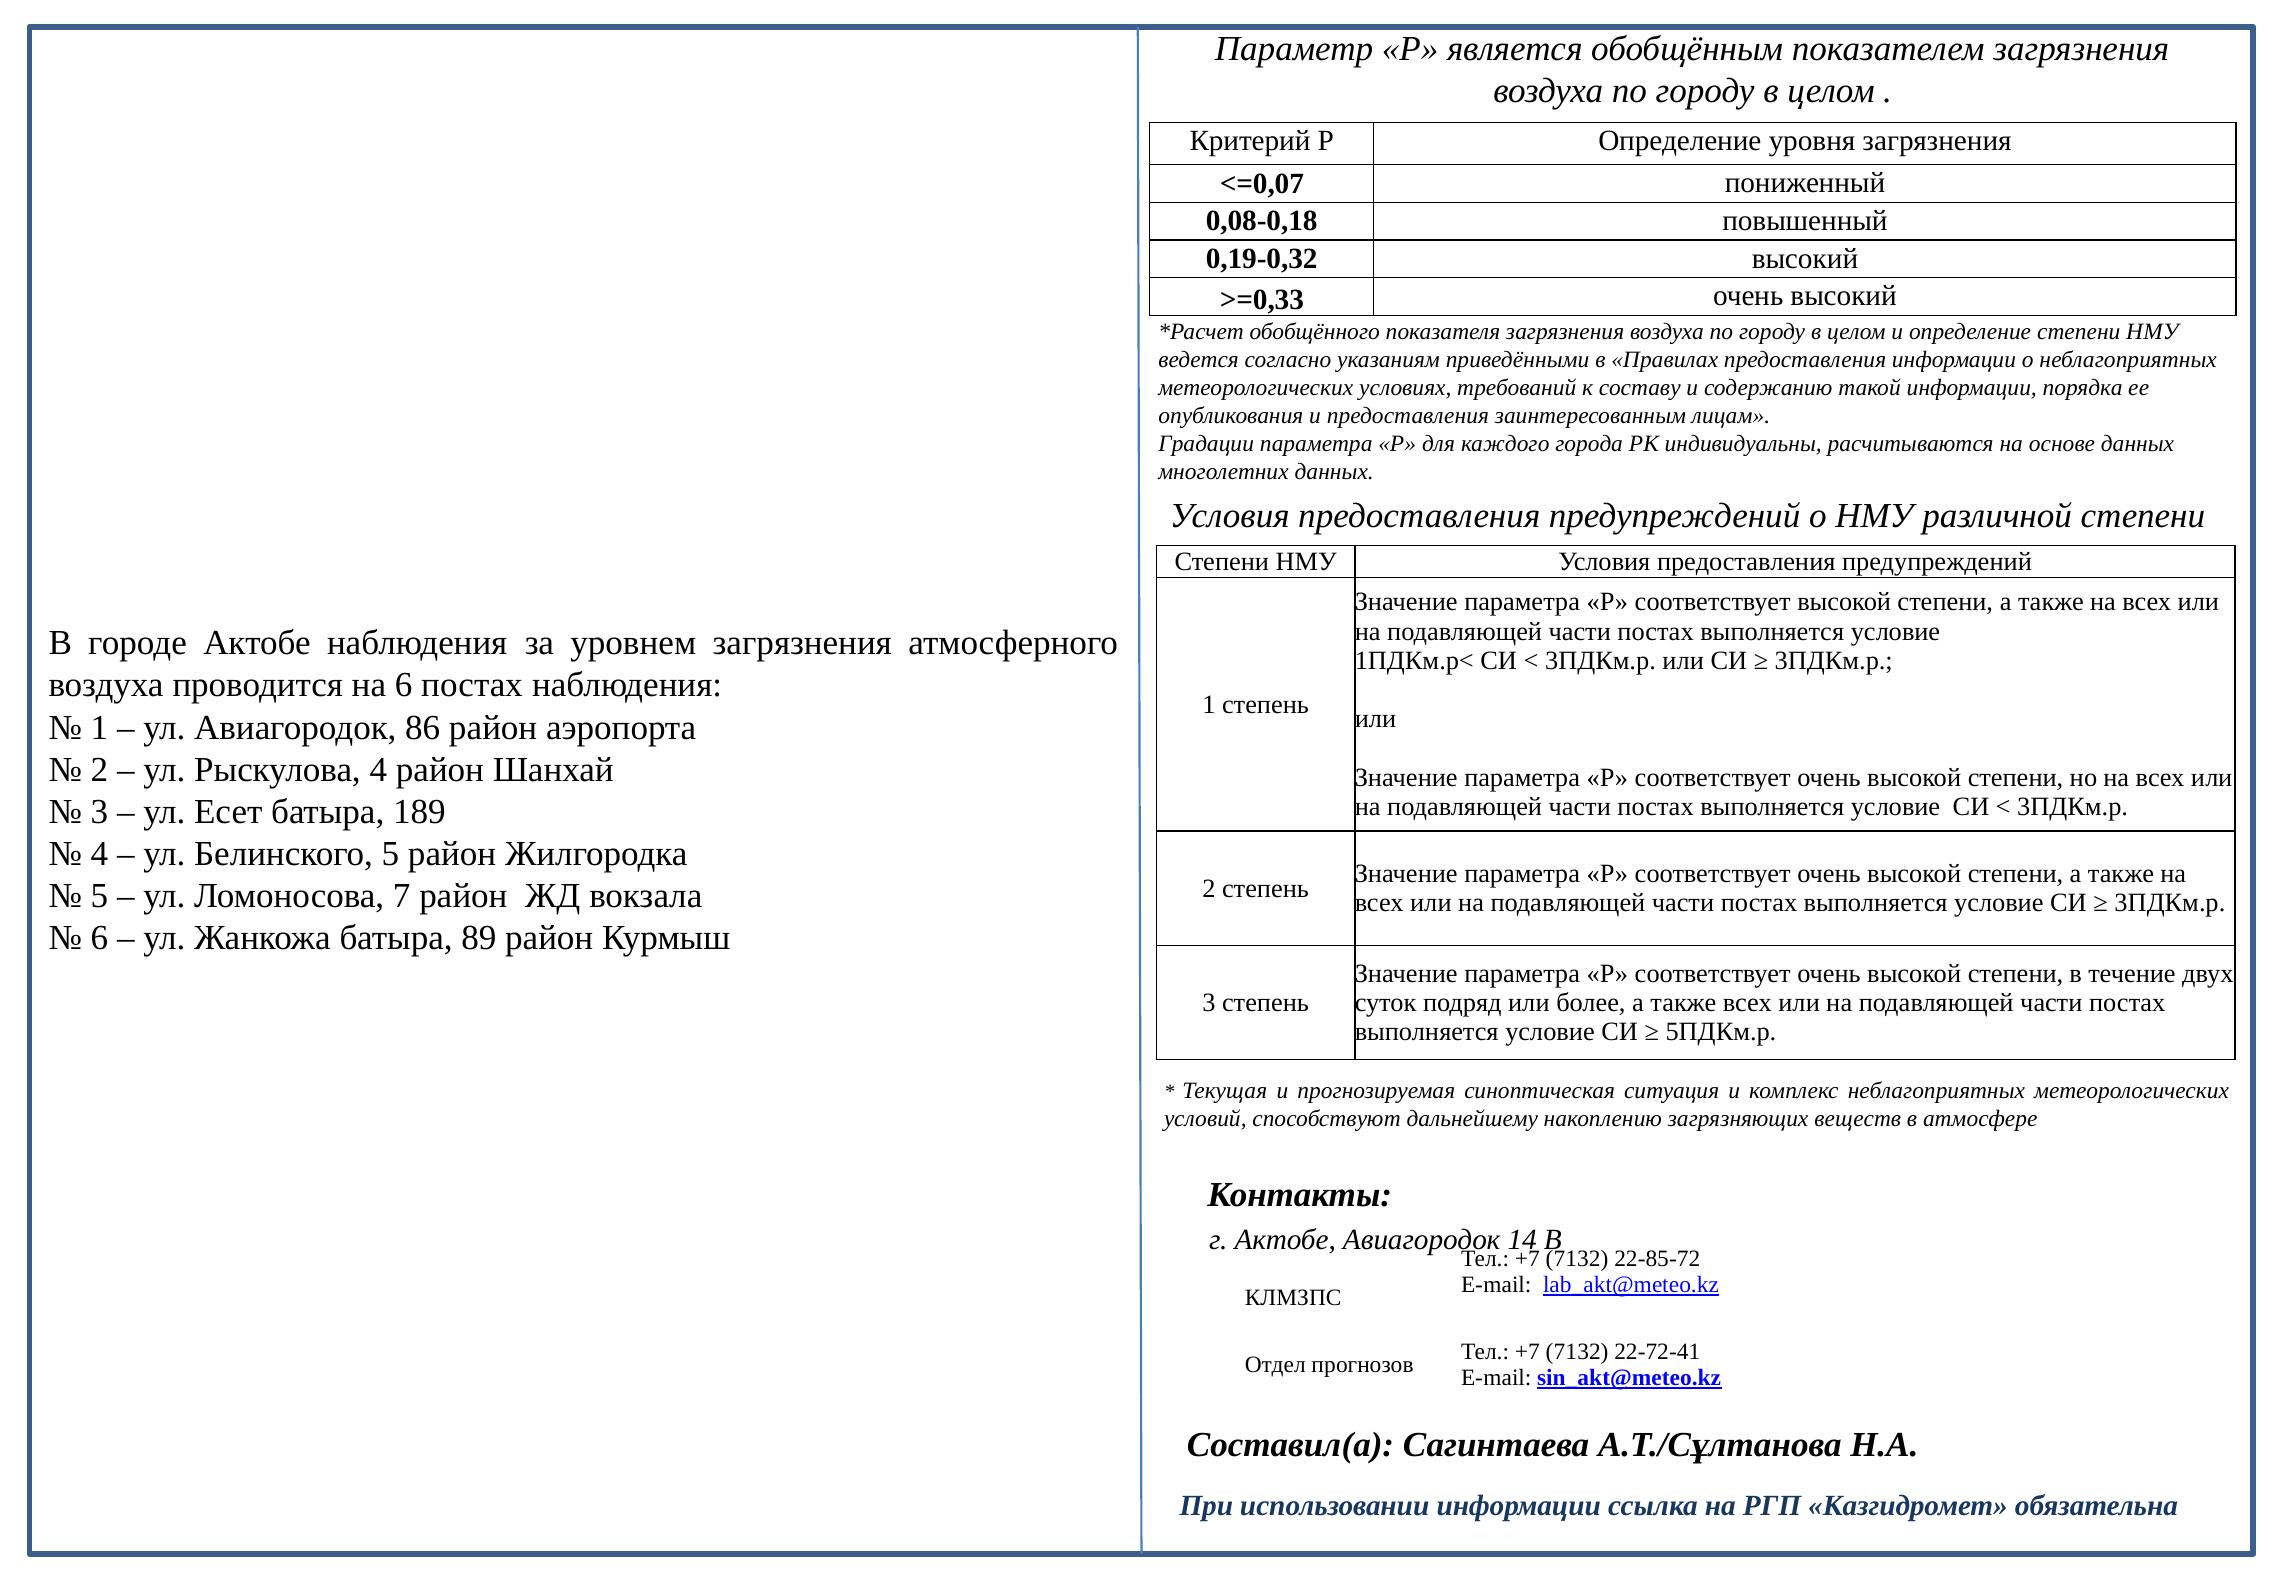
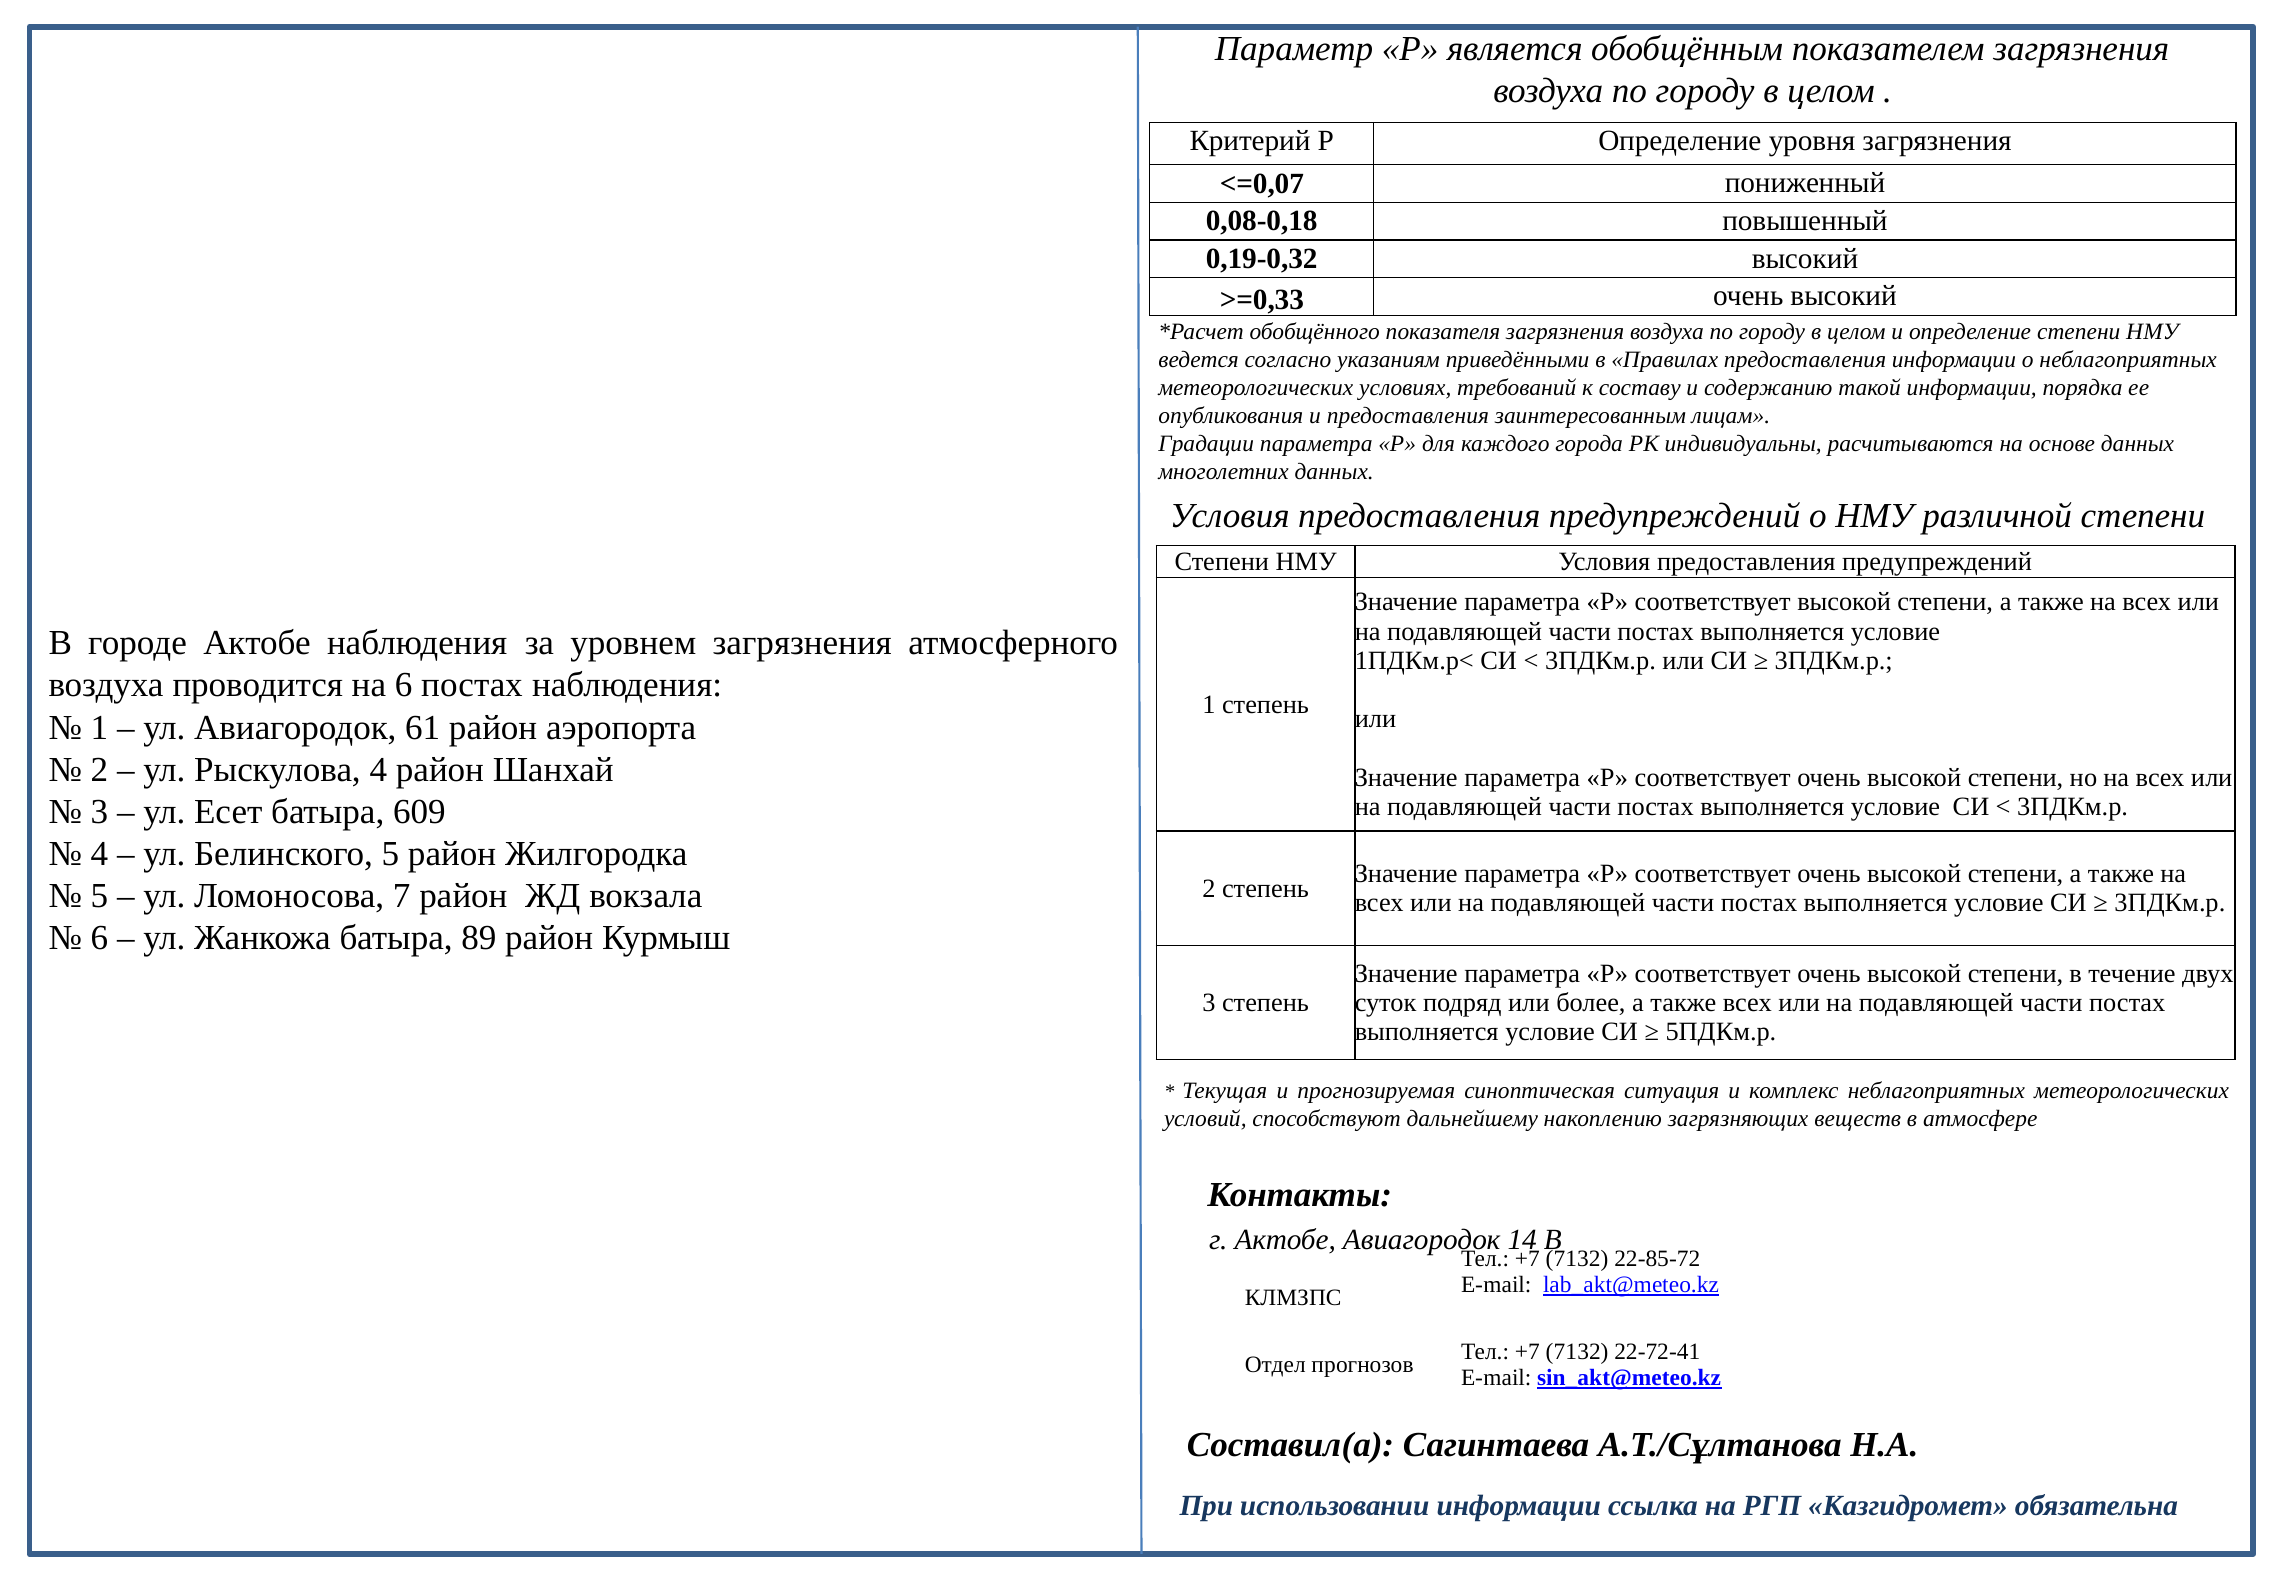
86: 86 -> 61
189: 189 -> 609
